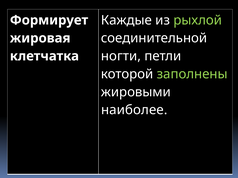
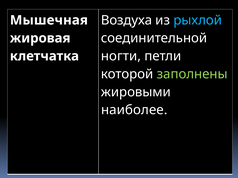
Каждые: Каждые -> Воздуха
рыхлой colour: light green -> light blue
Формирует: Формирует -> Мышечная
